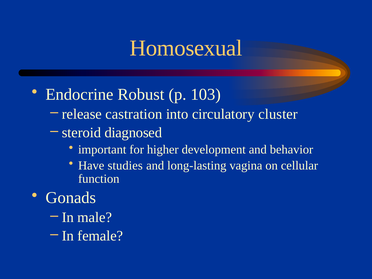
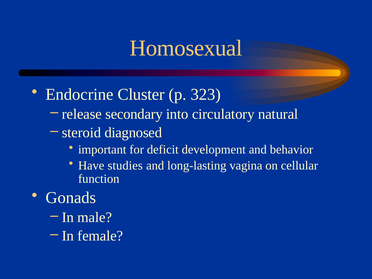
Robust: Robust -> Cluster
103: 103 -> 323
castration: castration -> secondary
cluster: cluster -> natural
higher: higher -> deficit
